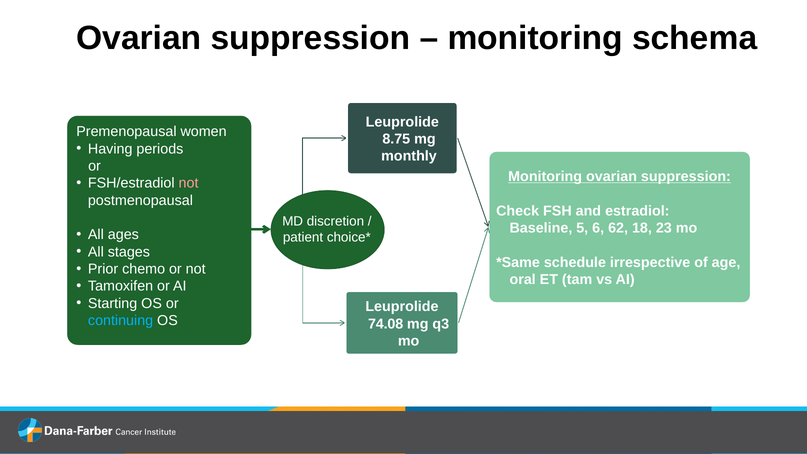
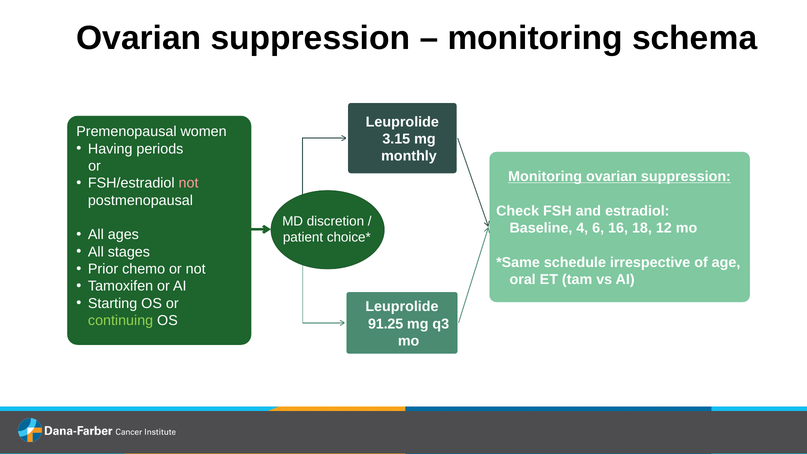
8.75: 8.75 -> 3.15
5: 5 -> 4
62: 62 -> 16
23: 23 -> 12
continuing colour: light blue -> light green
74.08: 74.08 -> 91.25
